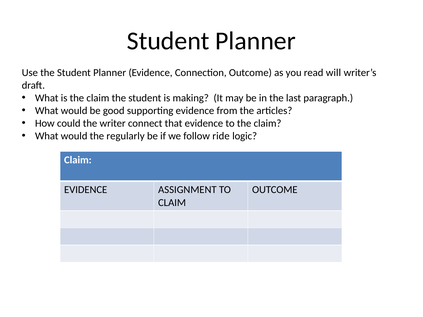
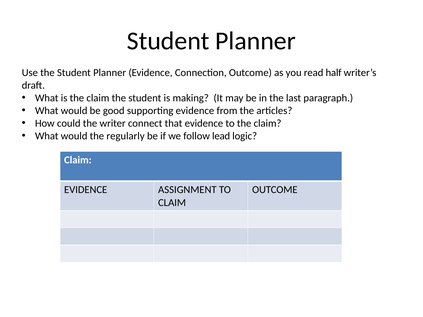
will: will -> half
ride: ride -> lead
